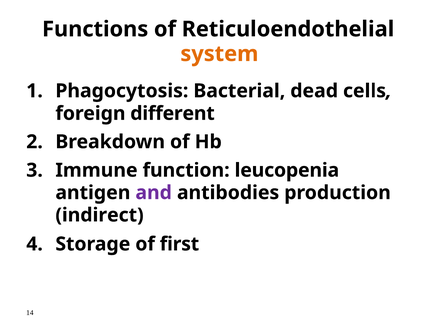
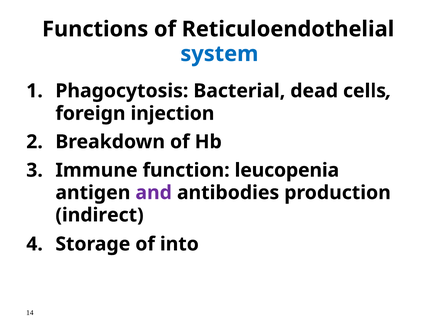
system colour: orange -> blue
different: different -> injection
first: first -> into
